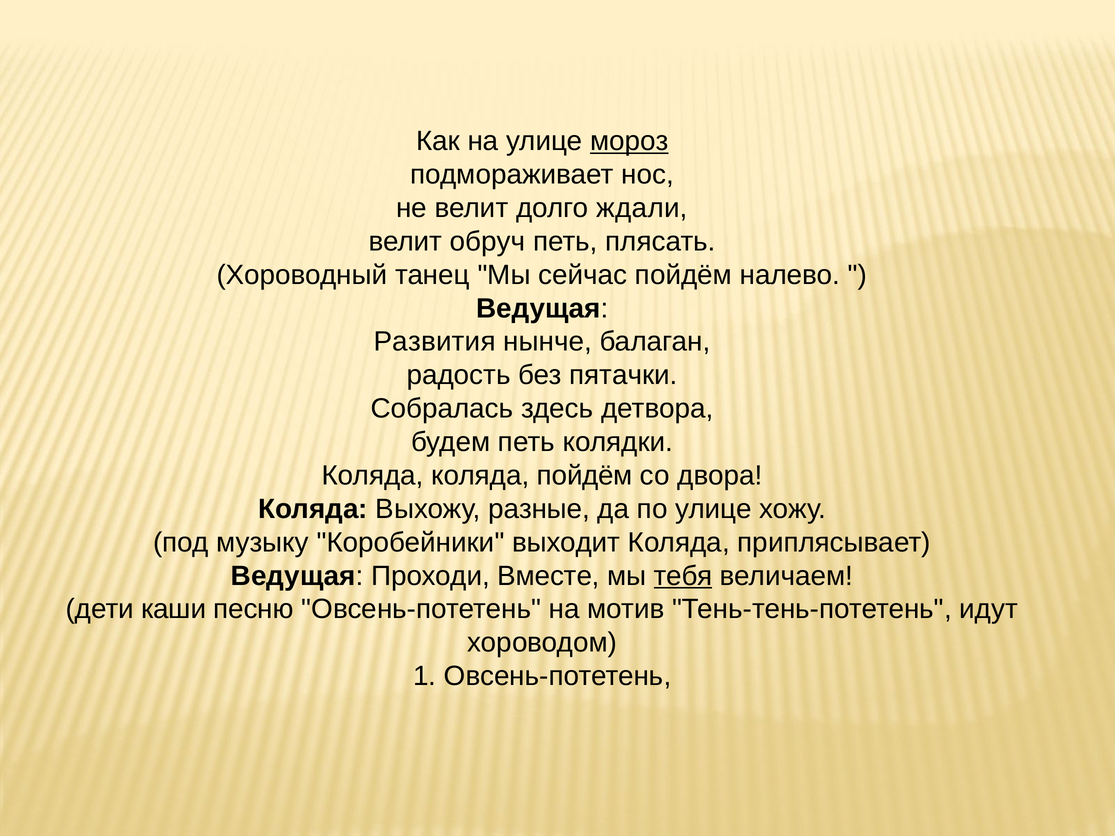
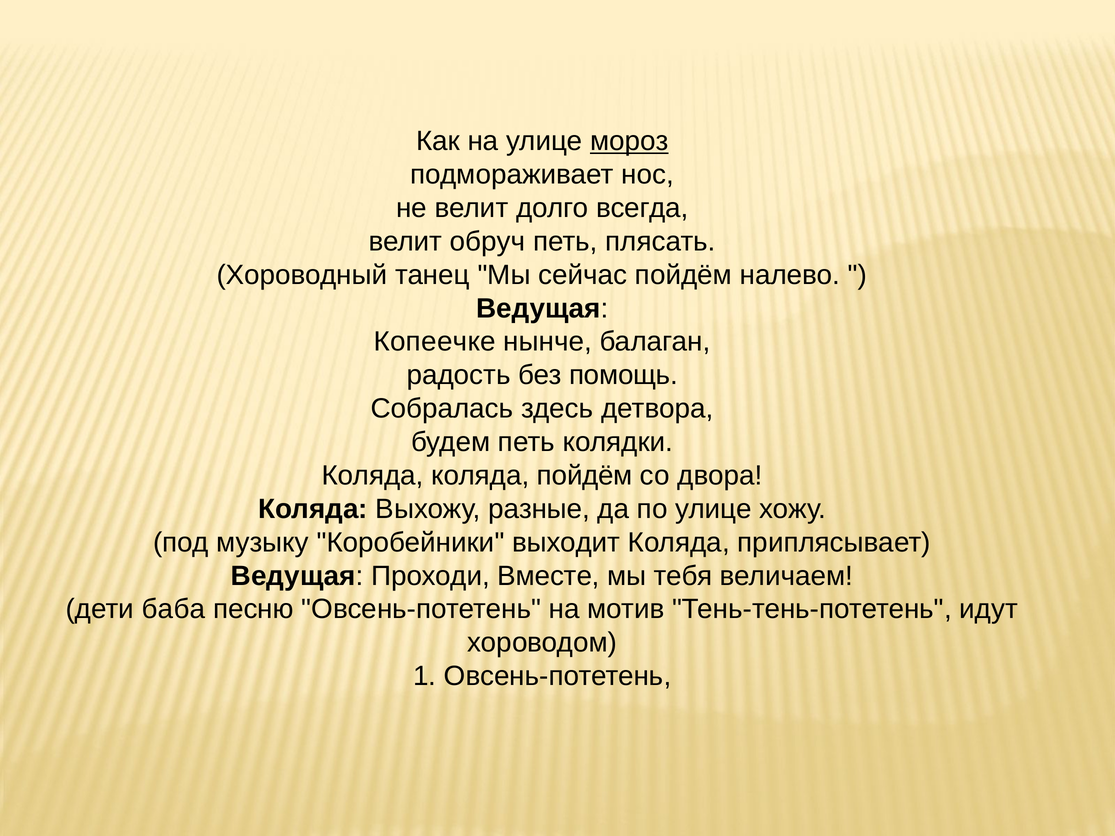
ждали: ждали -> всегда
Развития: Развития -> Копеечке
пятачки: пятачки -> помощь
тебя underline: present -> none
каши: каши -> баба
